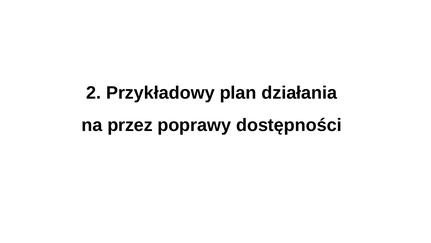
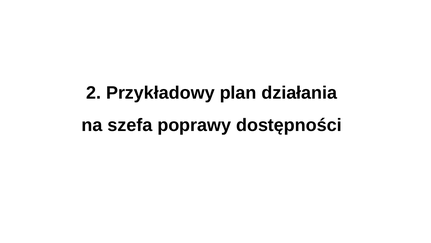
przez: przez -> szefa
